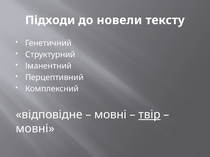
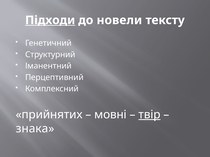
Підходи underline: none -> present
відповідне: відповідне -> прийнятих
мовні at (35, 129): мовні -> знака
